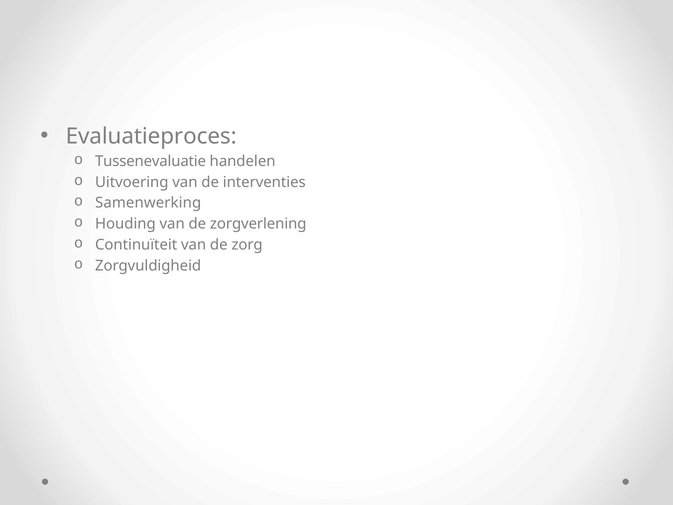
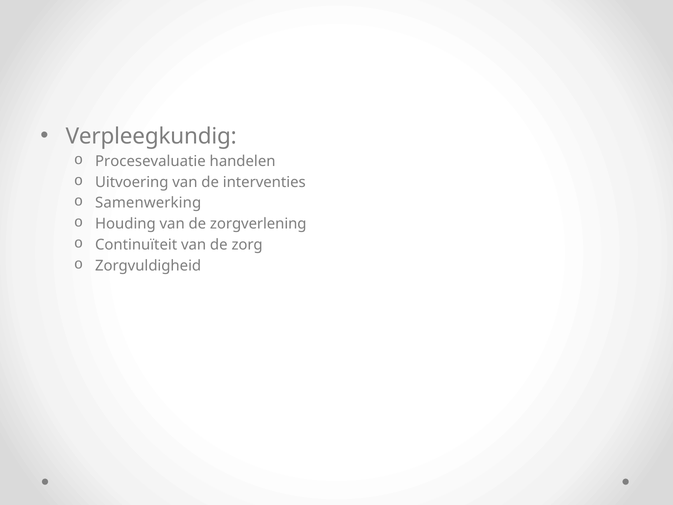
Evaluatieproces: Evaluatieproces -> Verpleegkundig
Tussenevaluatie: Tussenevaluatie -> Procesevaluatie
